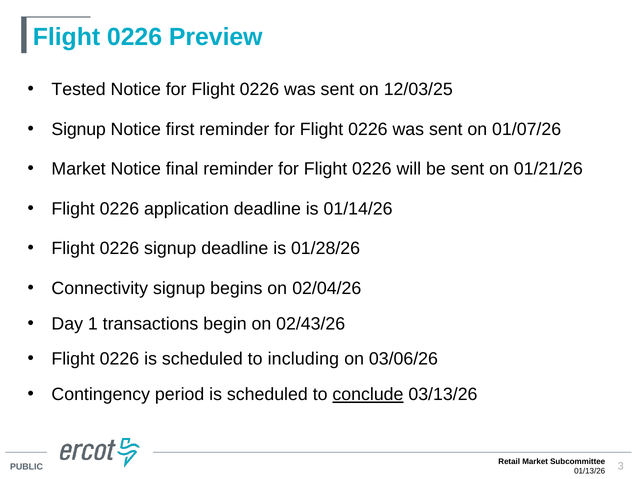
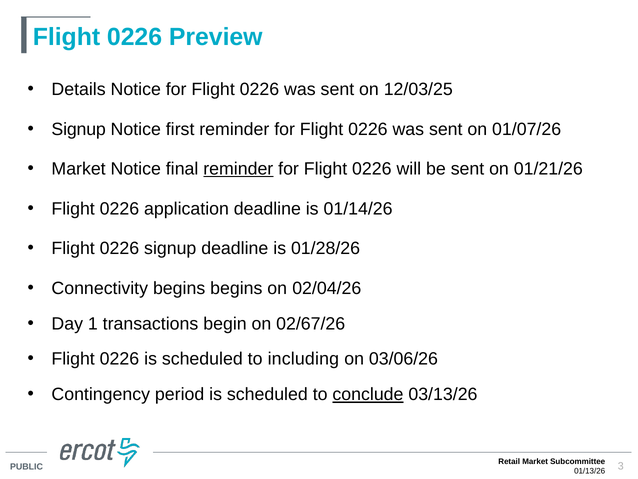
Tested: Tested -> Details
reminder at (238, 169) underline: none -> present
Connectivity signup: signup -> begins
02/43/26: 02/43/26 -> 02/67/26
